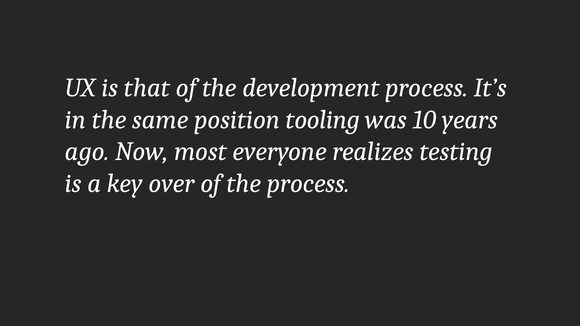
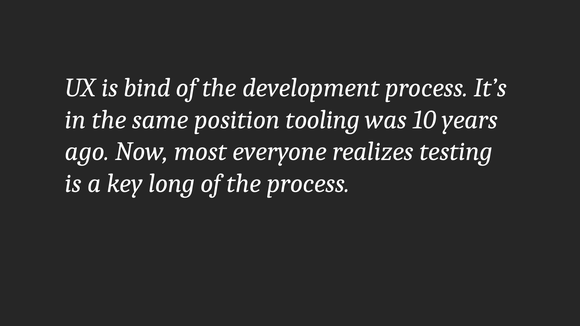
that: that -> bind
over: over -> long
